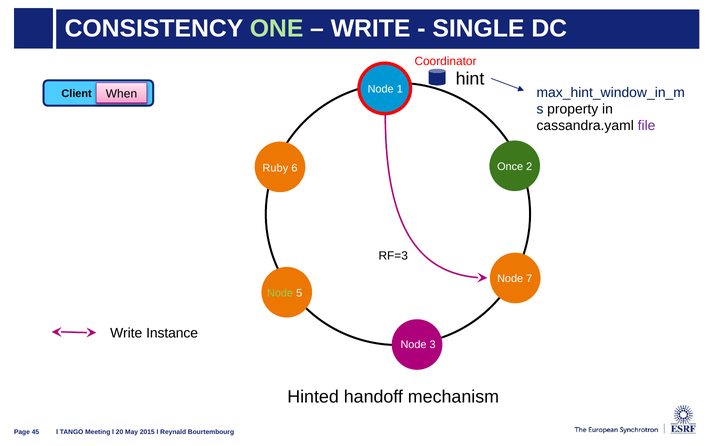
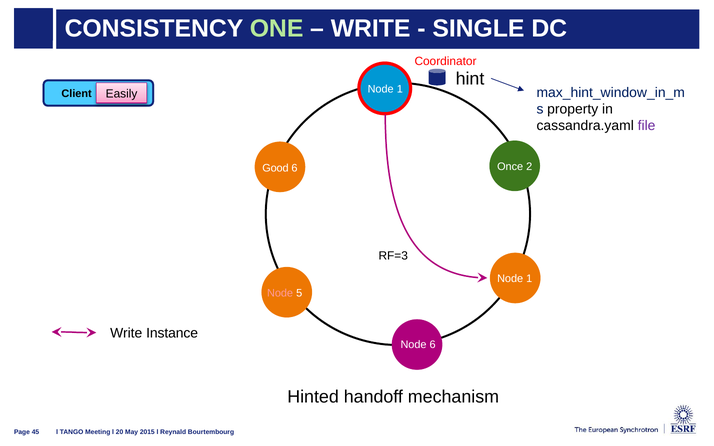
When: When -> Easily
Ruby: Ruby -> Good
7 at (529, 279): 7 -> 1
Node at (280, 293) colour: light green -> pink
Node 3: 3 -> 6
